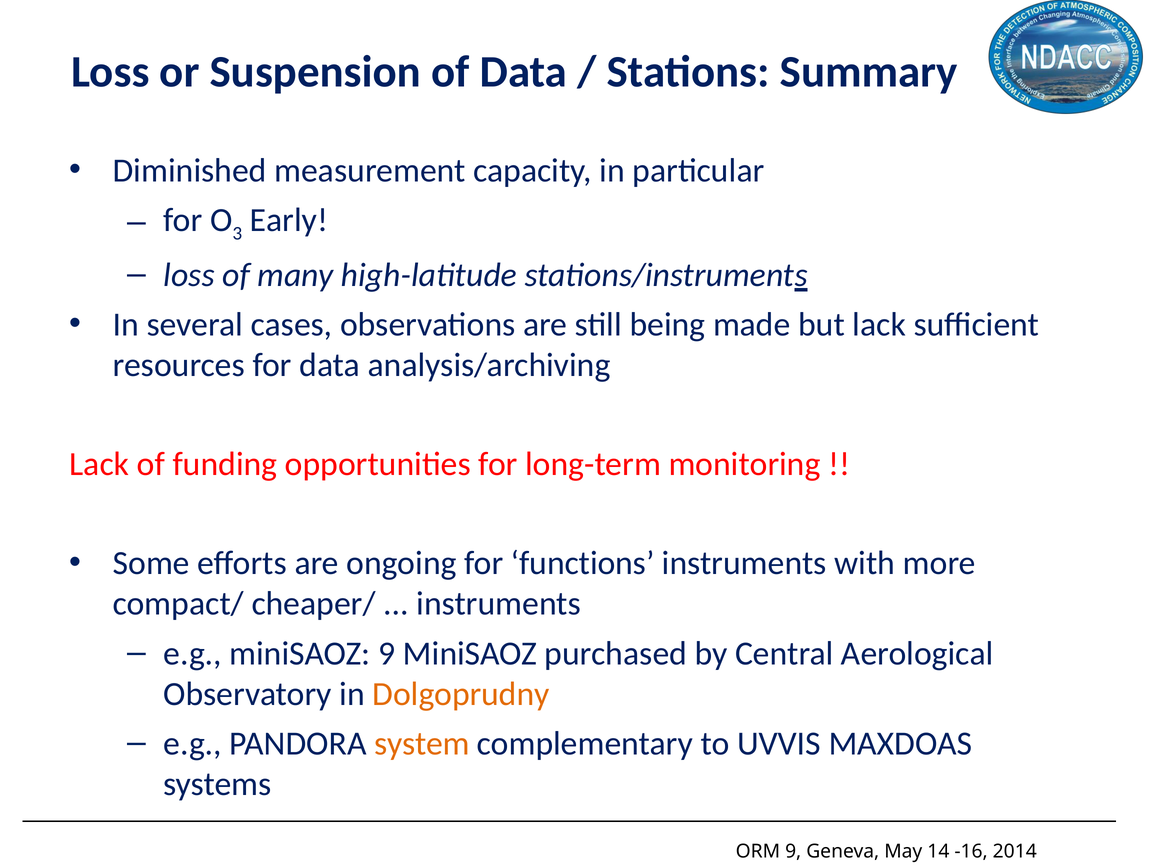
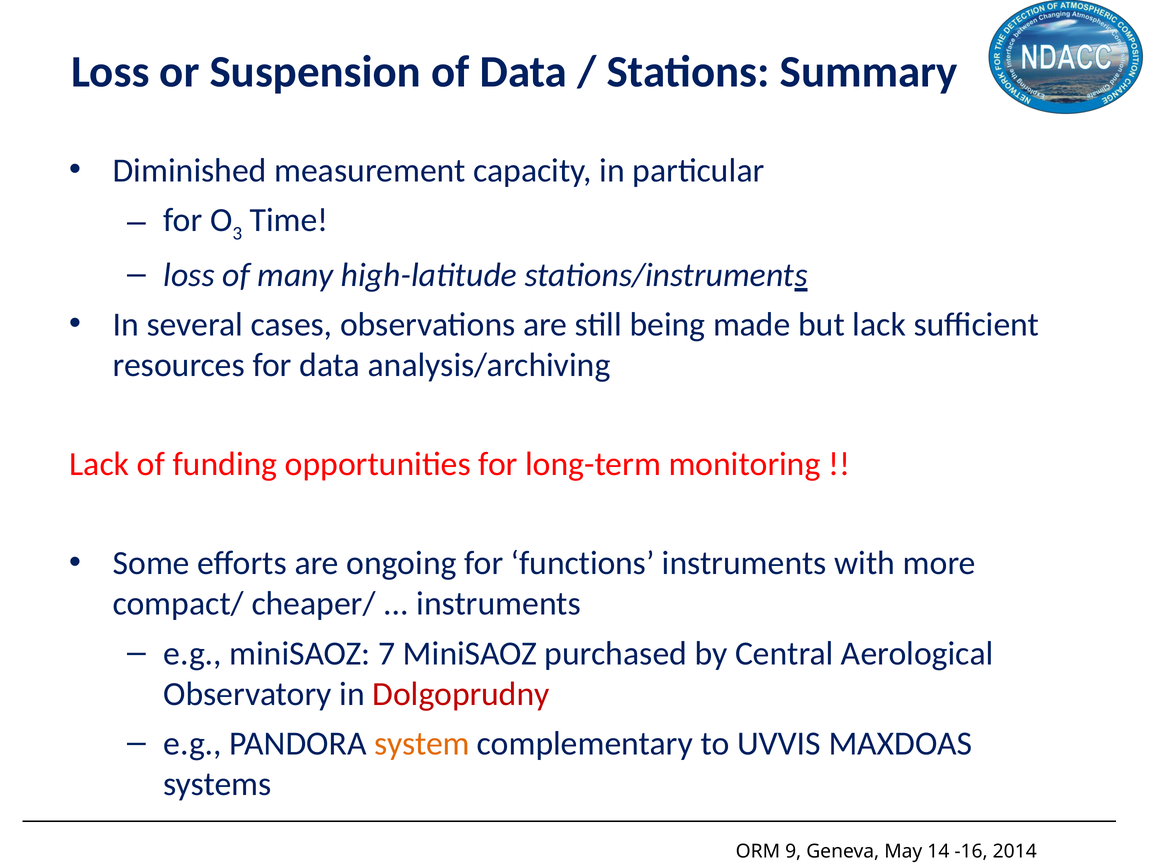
Early: Early -> Time
miniSAOZ 9: 9 -> 7
Dolgoprudny colour: orange -> red
